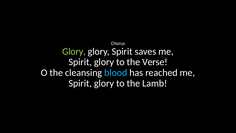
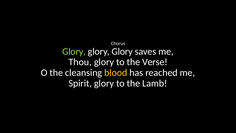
Spirit at (122, 51): Spirit -> Glory
Spirit at (80, 62): Spirit -> Thou
blood colour: light blue -> yellow
